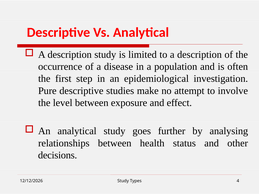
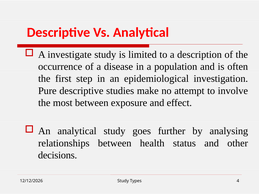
description at (70, 55): description -> investigate
level: level -> most
